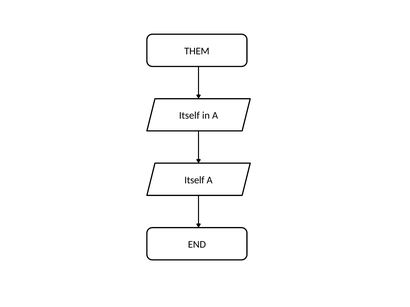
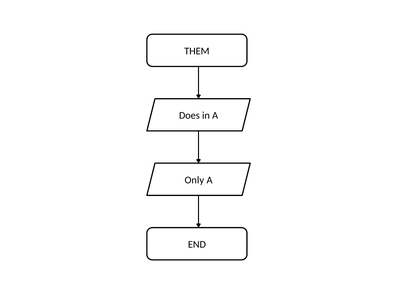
Itself at (189, 116): Itself -> Does
Itself at (194, 180): Itself -> Only
